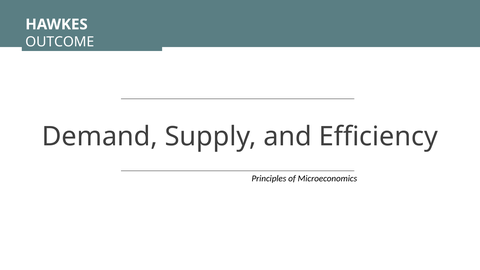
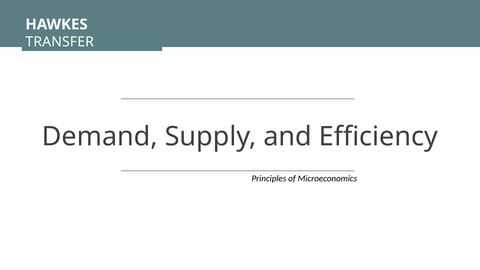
OUTCOME: OUTCOME -> TRANSFER
